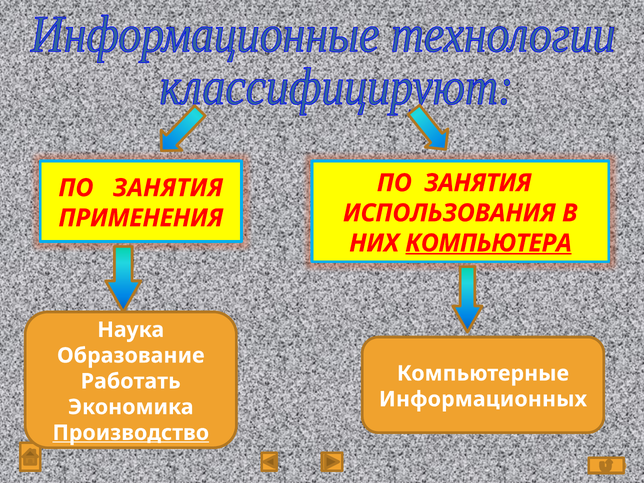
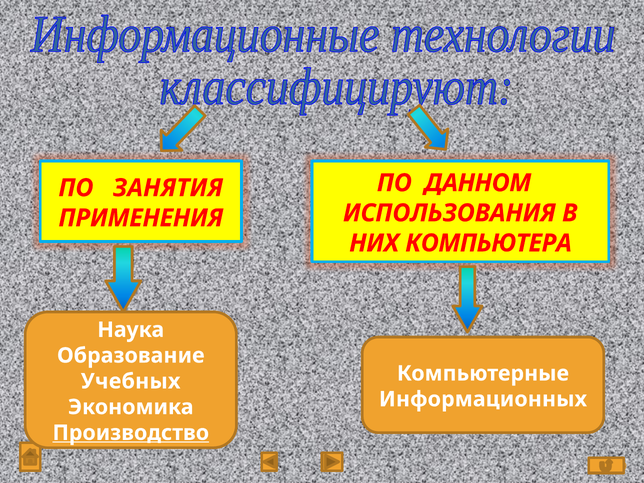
ЗАНЯТИЯ at (478, 183): ЗАНЯТИЯ -> ДАННОМ
КОМПЬЮТЕРА underline: present -> none
Работать: Работать -> Учебных
